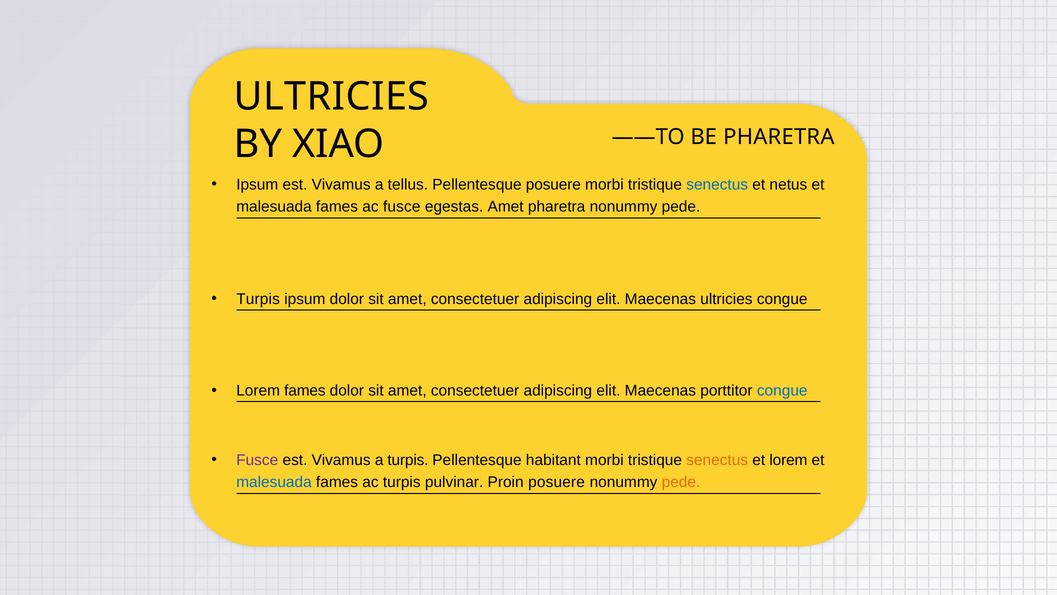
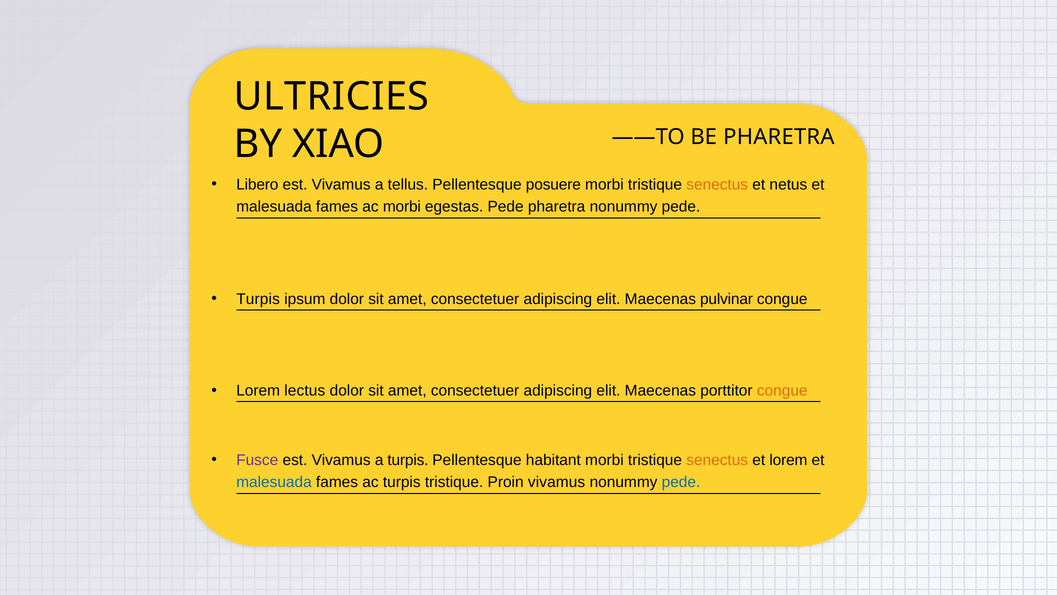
Ipsum at (257, 184): Ipsum -> Libero
senectus at (717, 184) colour: blue -> orange
ac fusce: fusce -> morbi
egestas Amet: Amet -> Pede
Maecenas ultricies: ultricies -> pulvinar
Lorem fames: fames -> lectus
congue at (782, 391) colour: blue -> orange
turpis pulvinar: pulvinar -> tristique
Proin posuere: posuere -> vivamus
pede at (681, 482) colour: orange -> blue
